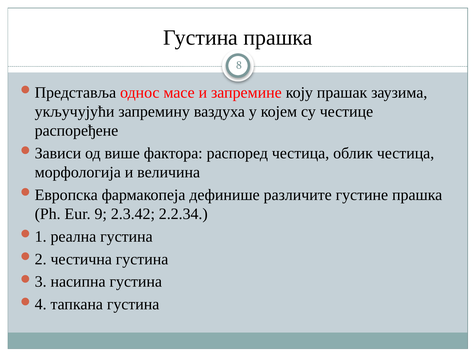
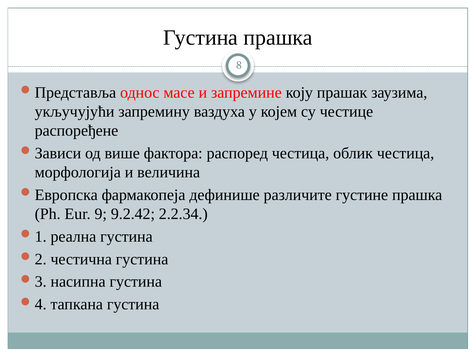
2.3.42: 2.3.42 -> 9.2.42
